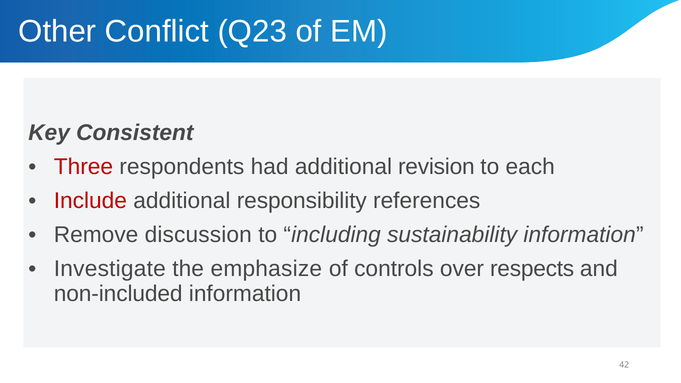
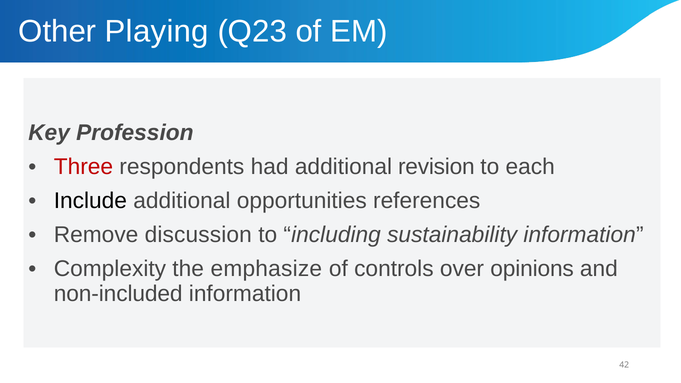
Conflict: Conflict -> Playing
Consistent: Consistent -> Profession
Include colour: red -> black
responsibility: responsibility -> opportunities
Investigate: Investigate -> Complexity
respects: respects -> opinions
